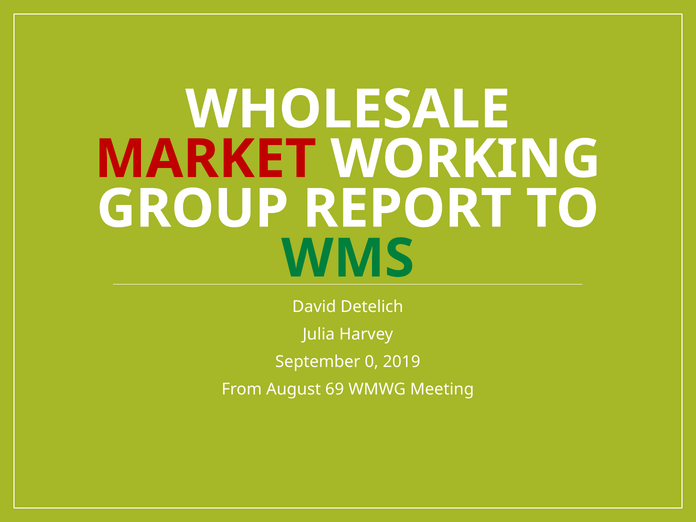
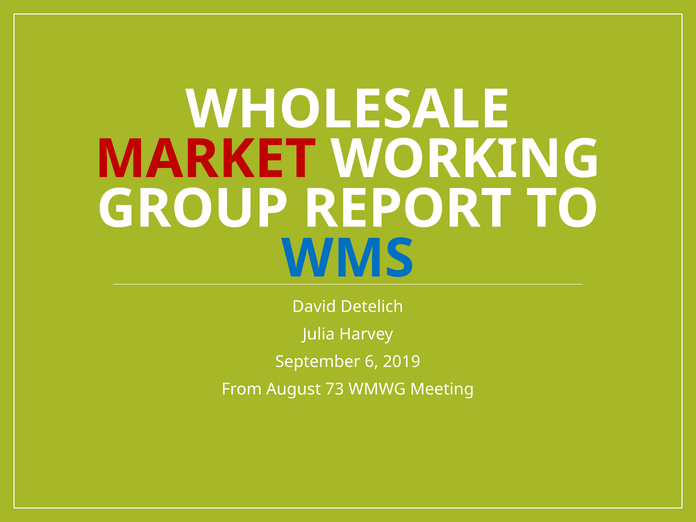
WMS colour: green -> blue
0: 0 -> 6
69: 69 -> 73
